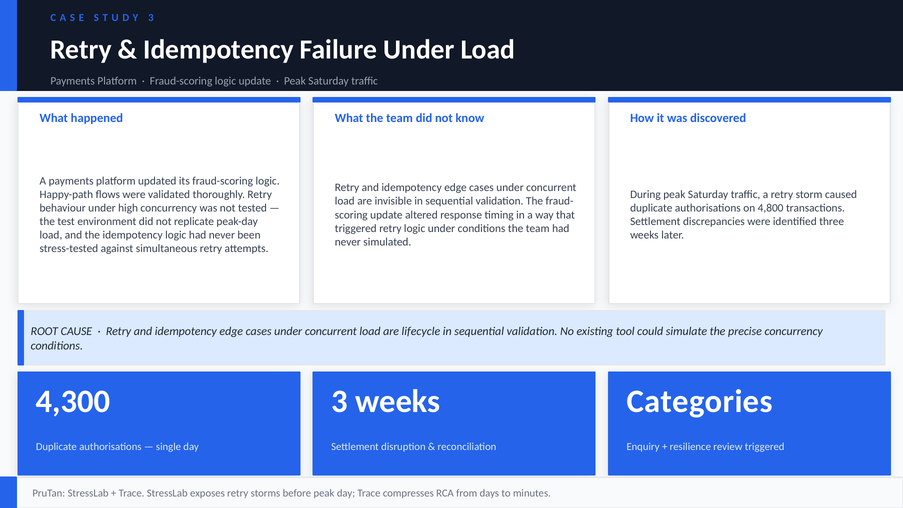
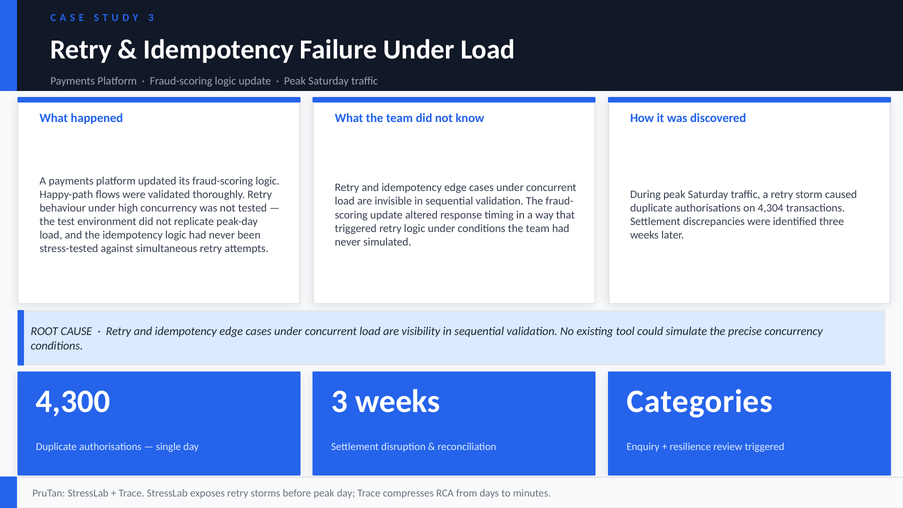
4,800: 4,800 -> 4,304
lifecycle: lifecycle -> visibility
